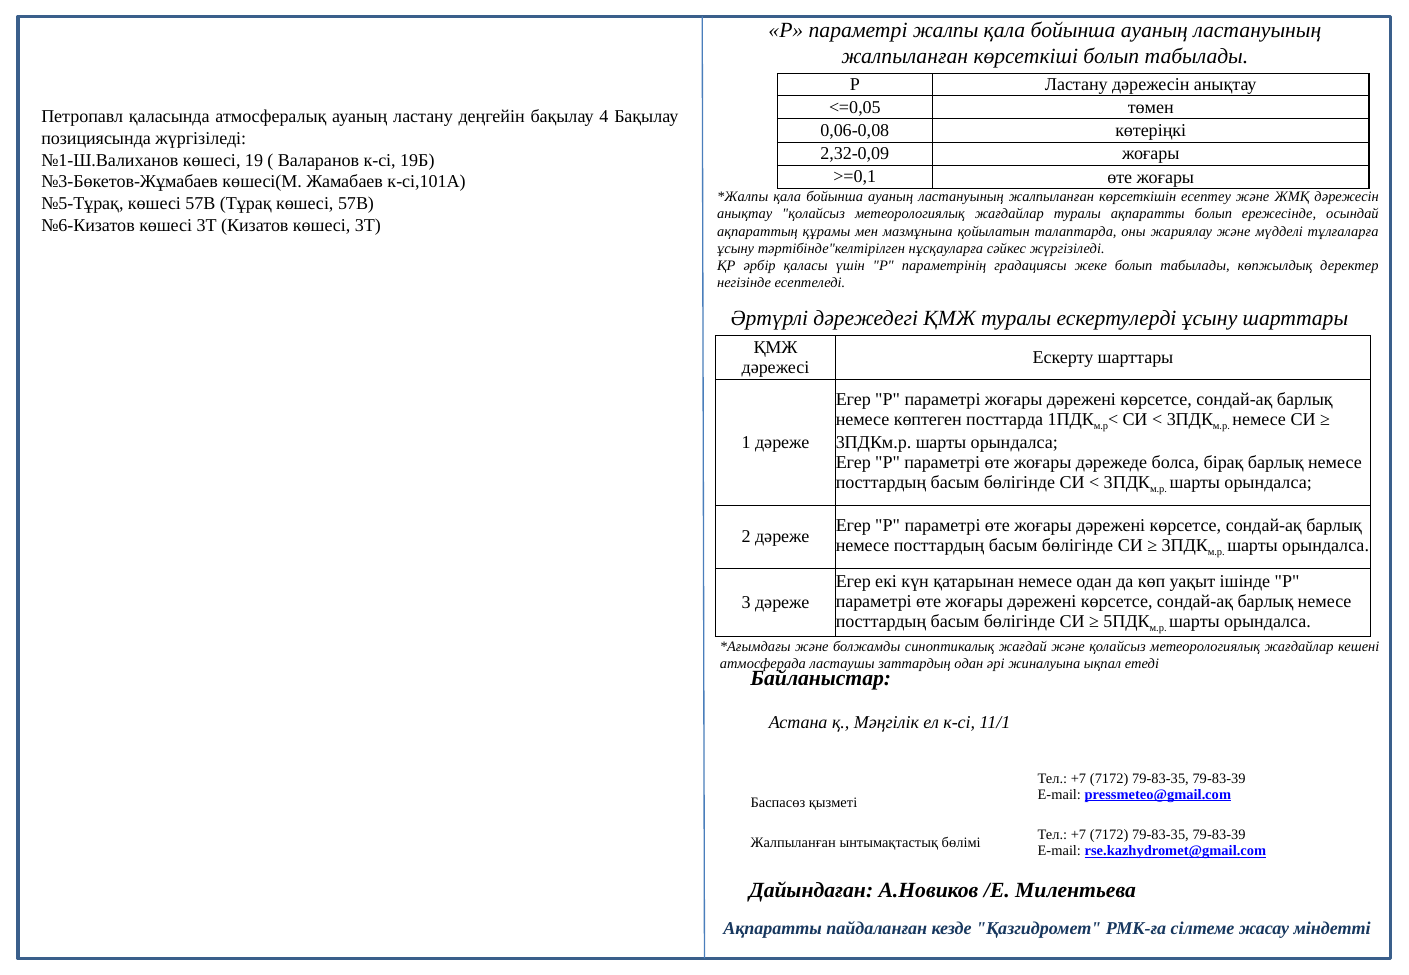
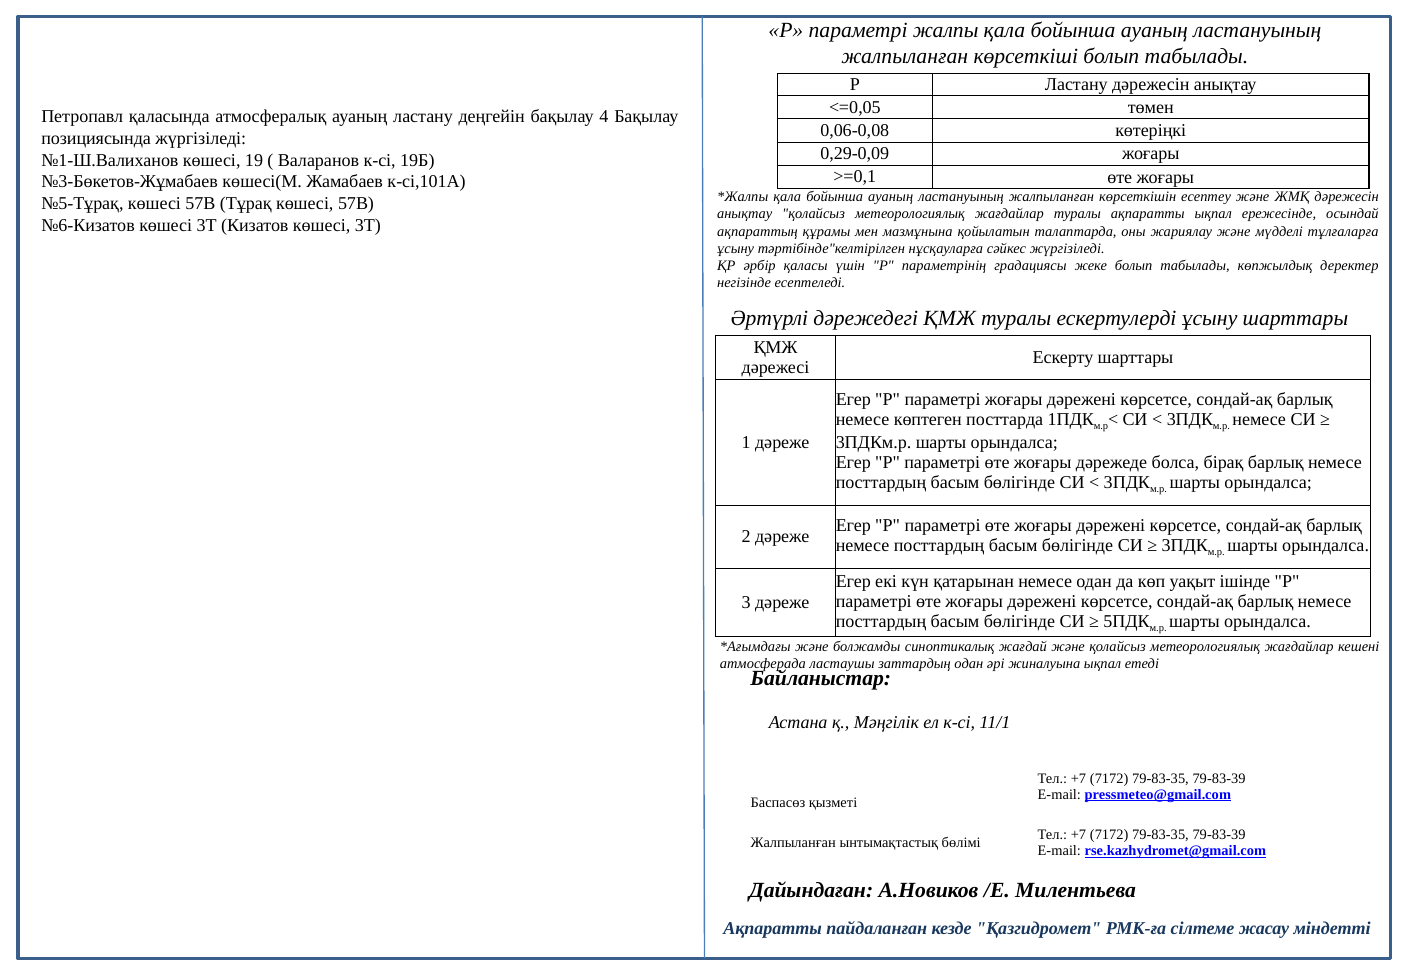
2,32-0,09: 2,32-0,09 -> 0,29-0,09
ақпаратты болып: болып -> ықпал
